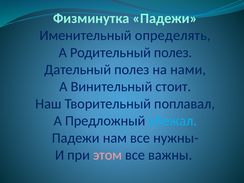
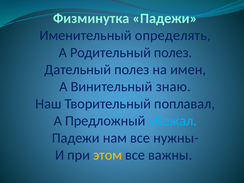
нами: нами -> имен
стоит: стоит -> знаю
этом colour: pink -> yellow
